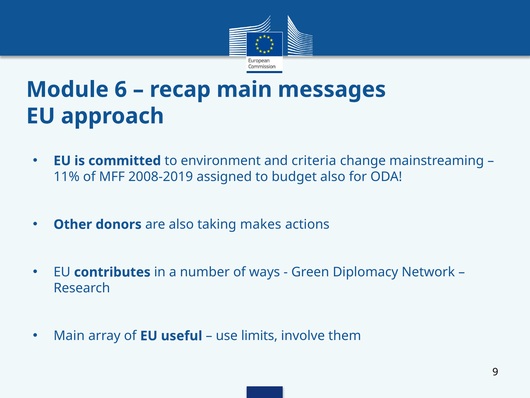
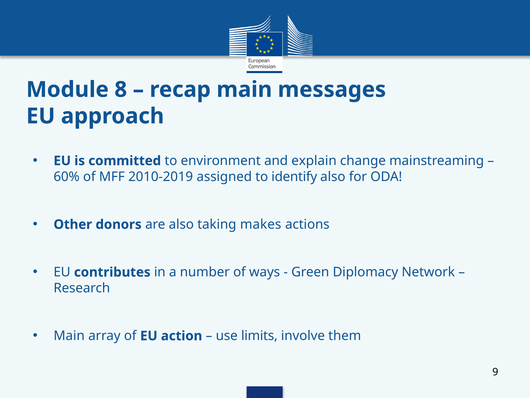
6: 6 -> 8
criteria: criteria -> explain
11%: 11% -> 60%
2008-2019: 2008-2019 -> 2010-2019
budget: budget -> identify
useful: useful -> action
